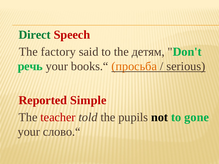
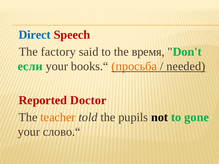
Direct colour: green -> blue
детям: детям -> время
речь: речь -> если
serious: serious -> needed
Simple: Simple -> Doctor
teacher colour: red -> orange
